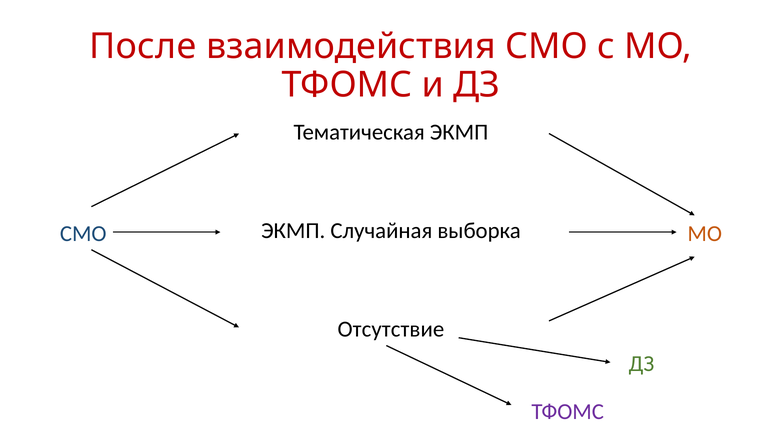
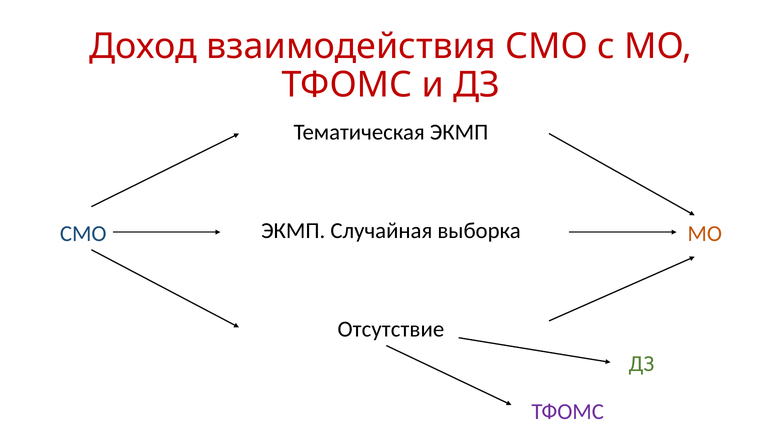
После: После -> Доход
